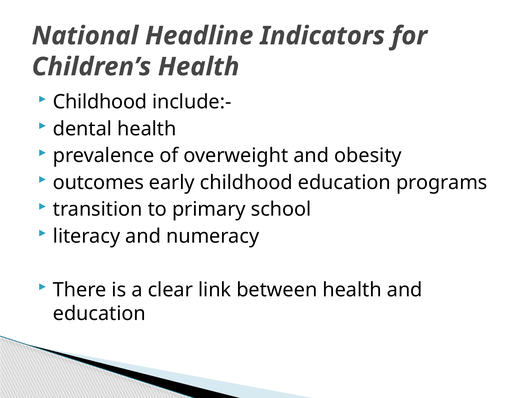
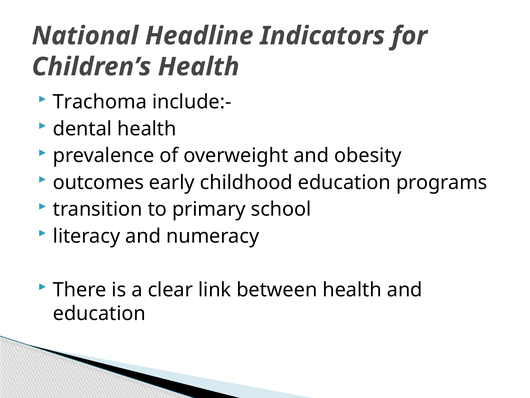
Childhood at (100, 102): Childhood -> Trachoma
